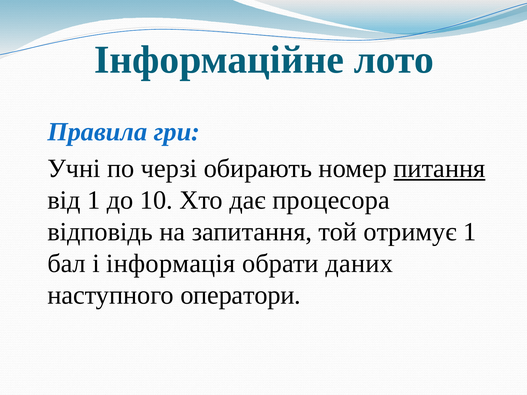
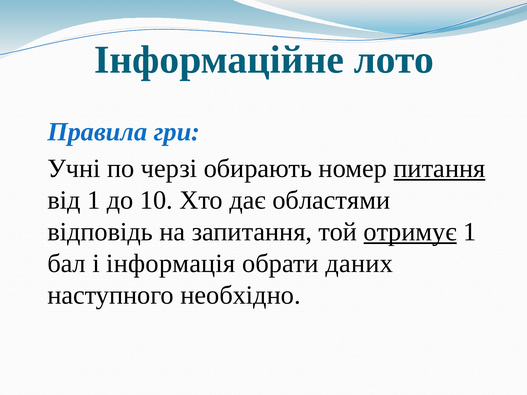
процесора: процесора -> областями
отримує underline: none -> present
оператори: оператори -> необхідно
